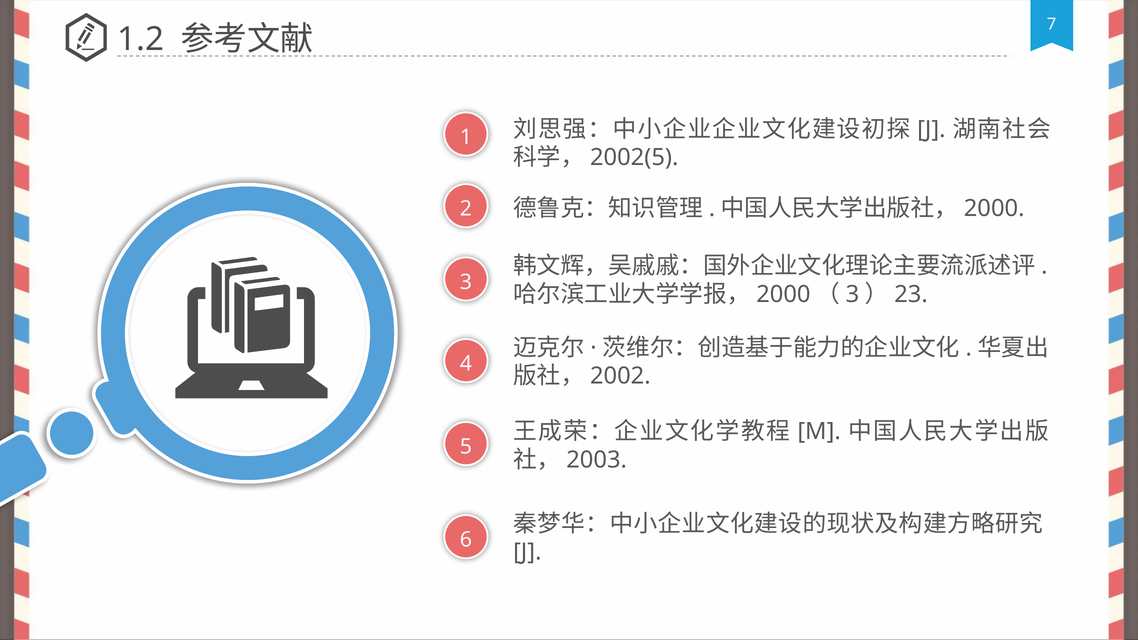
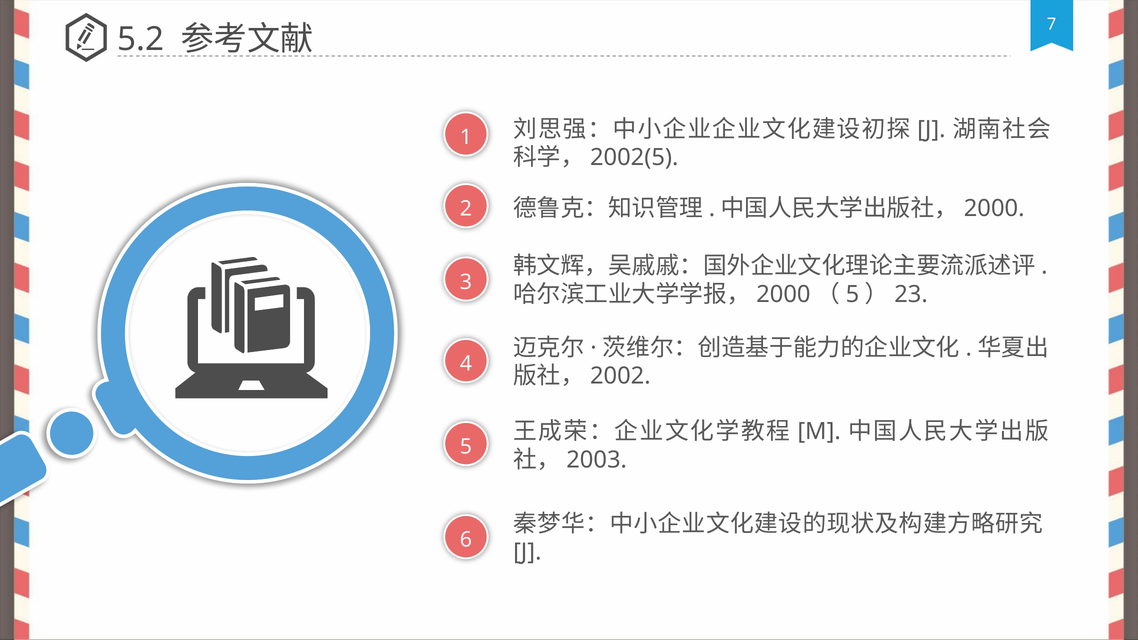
1.2: 1.2 -> 5.2
3 at (852, 294): 3 -> 5
